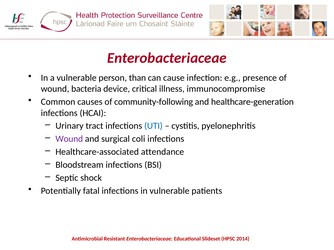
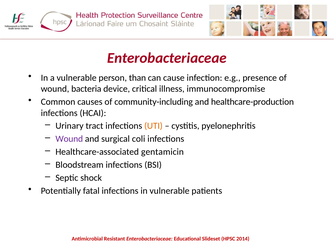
community-following: community-following -> community-including
healthcare-generation: healthcare-generation -> healthcare-production
UTI colour: blue -> orange
attendance: attendance -> gentamicin
